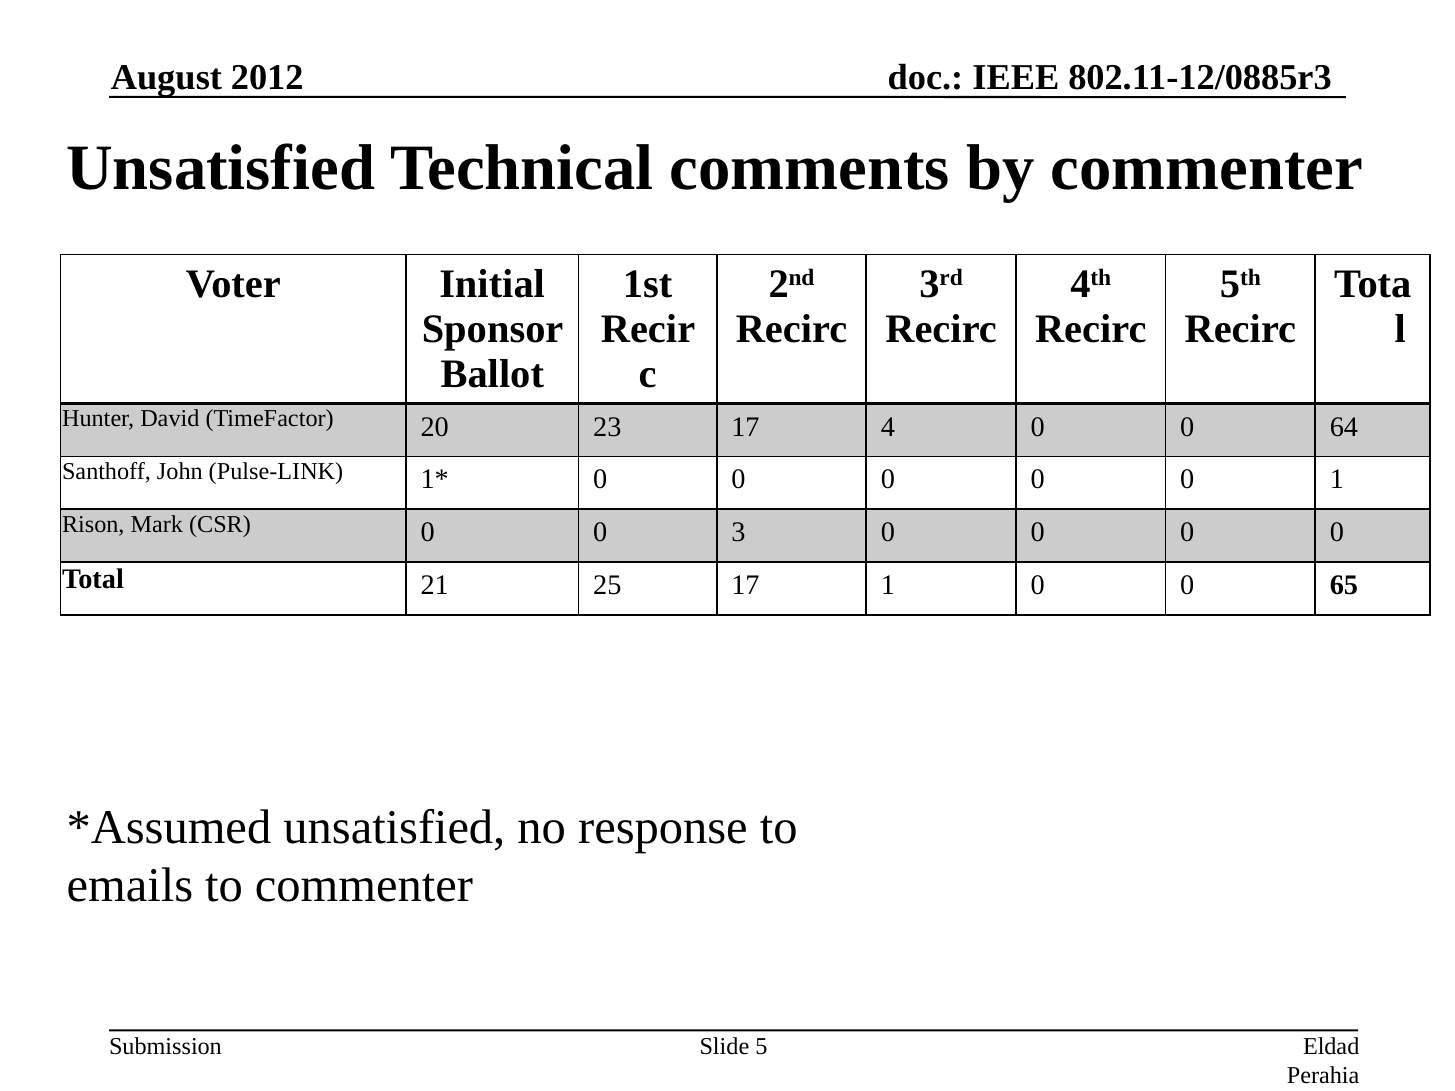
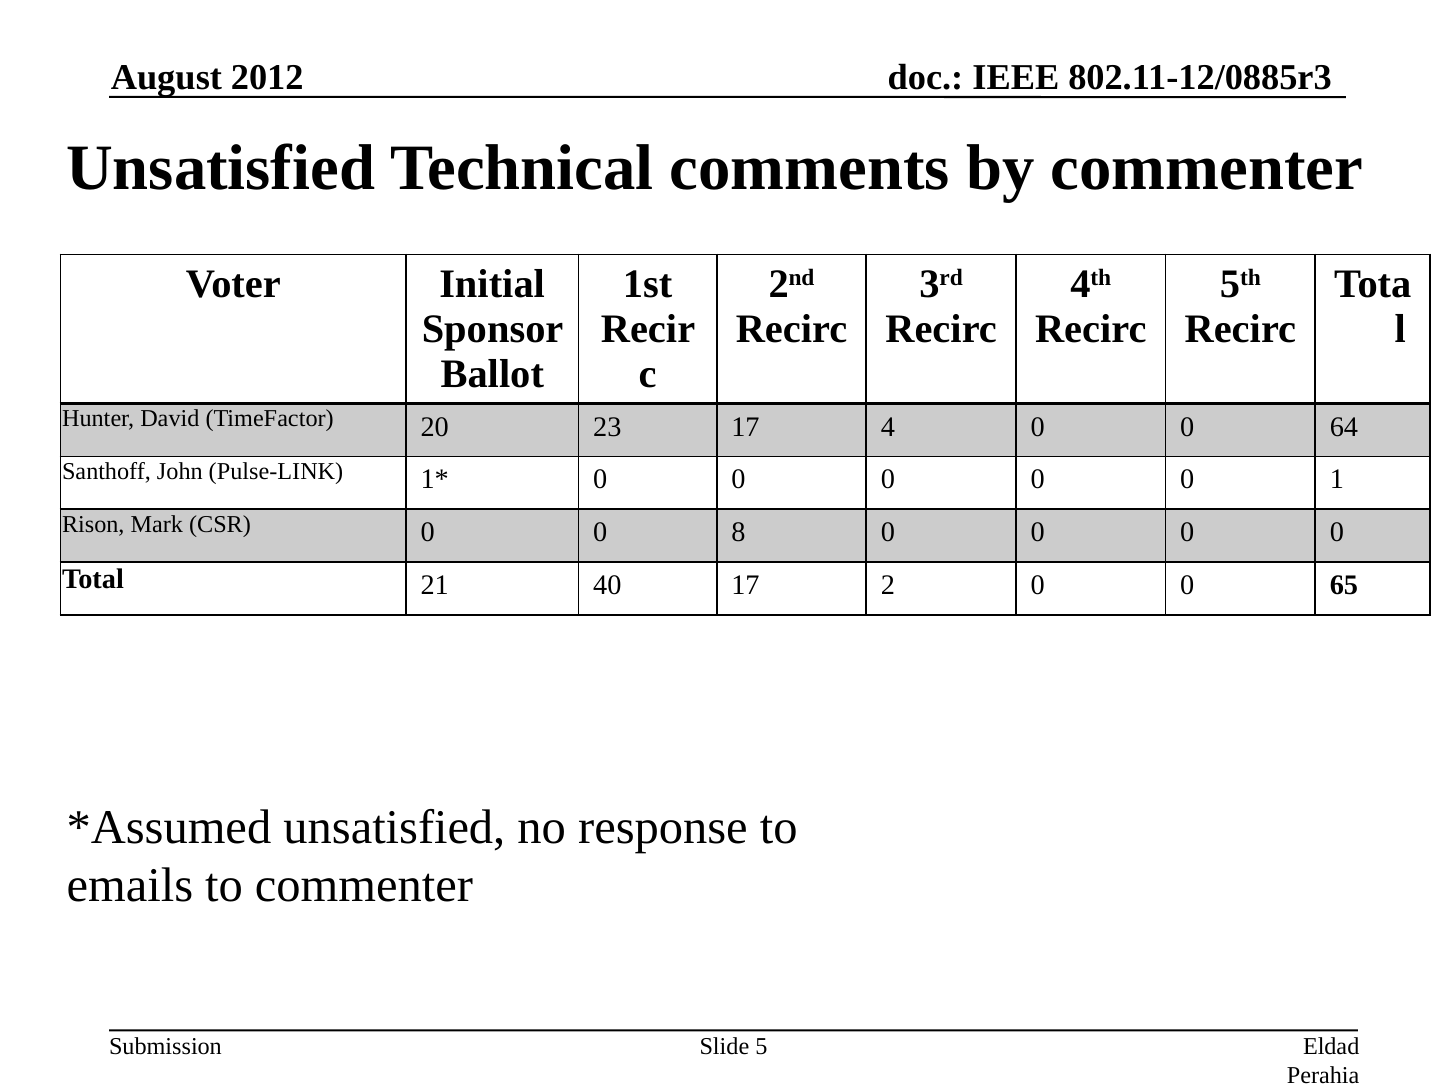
3: 3 -> 8
25: 25 -> 40
17 1: 1 -> 2
